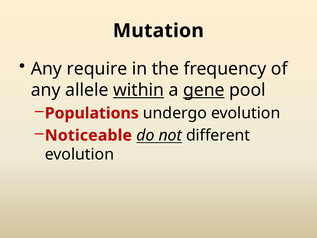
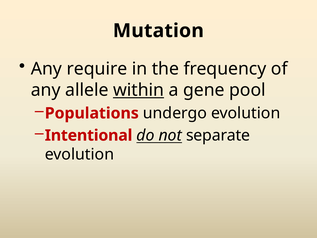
gene underline: present -> none
Noticeable: Noticeable -> Intentional
different: different -> separate
